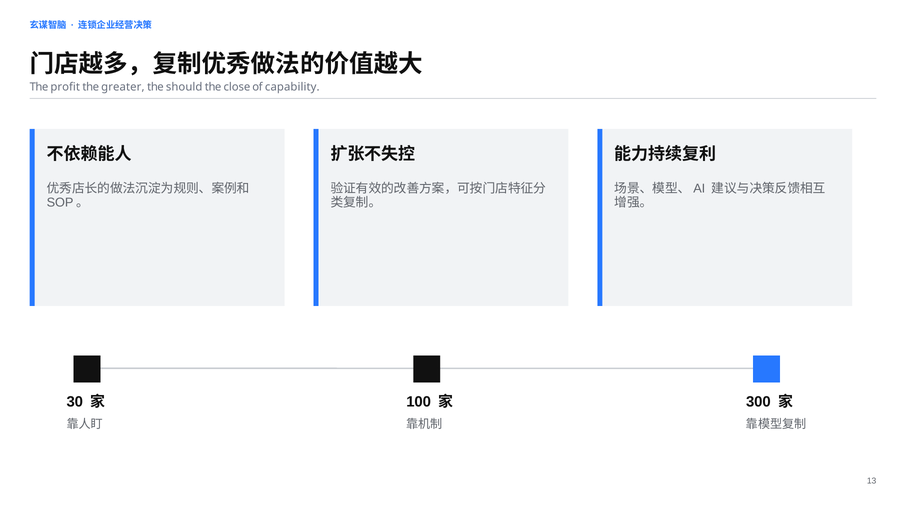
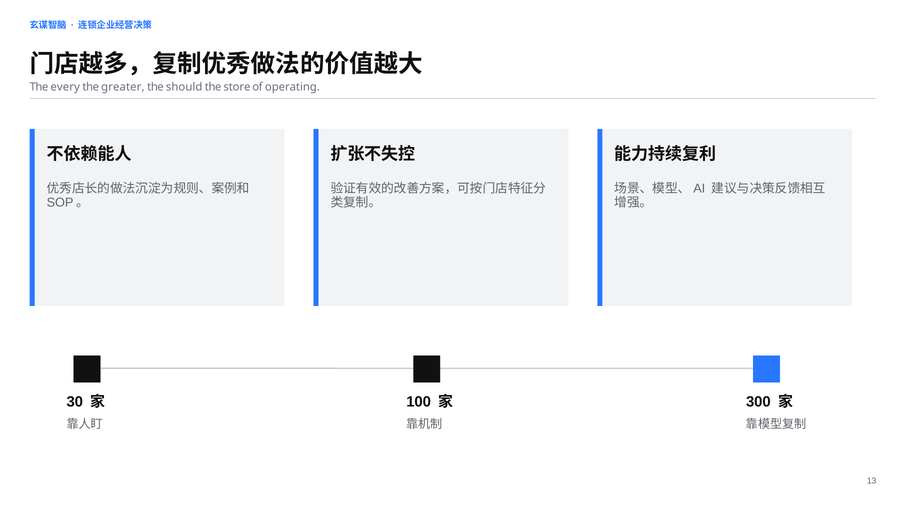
profit: profit -> every
close: close -> store
capability: capability -> operating
